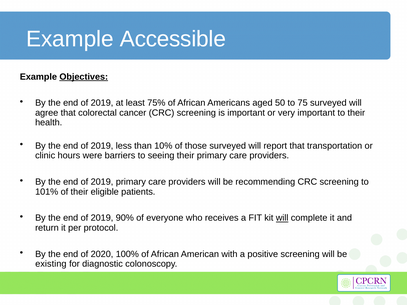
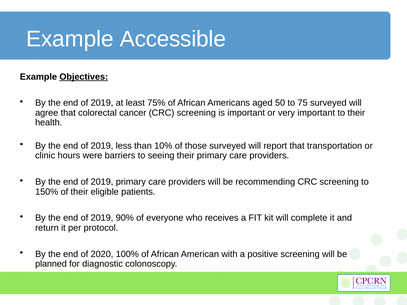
101%: 101% -> 150%
will at (282, 218) underline: present -> none
existing: existing -> planned
